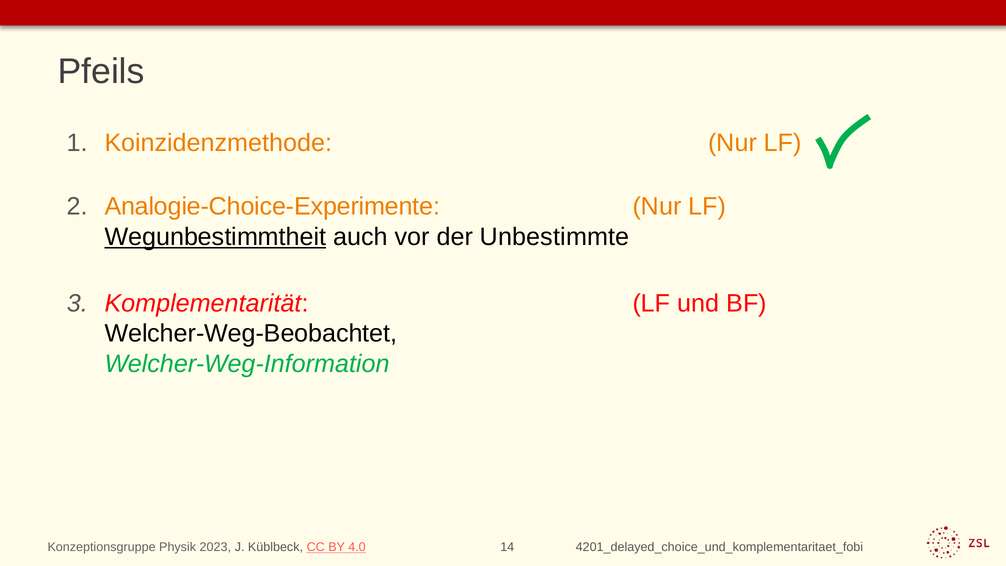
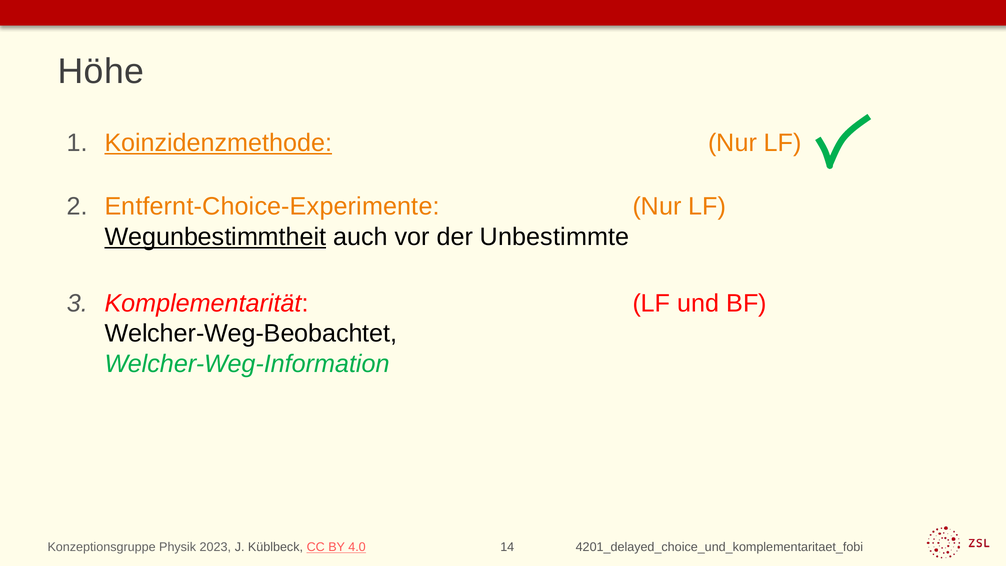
Pfeils: Pfeils -> Höhe
Koinzidenzmethode underline: none -> present
Analogie-Choice-Experimente: Analogie-Choice-Experimente -> Entfernt-Choice-Experimente
